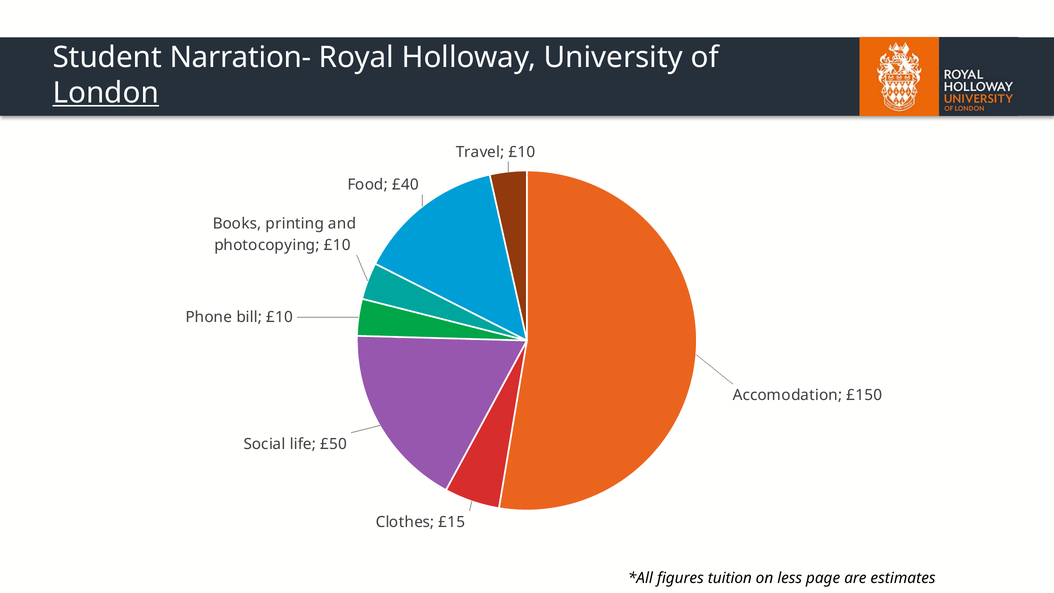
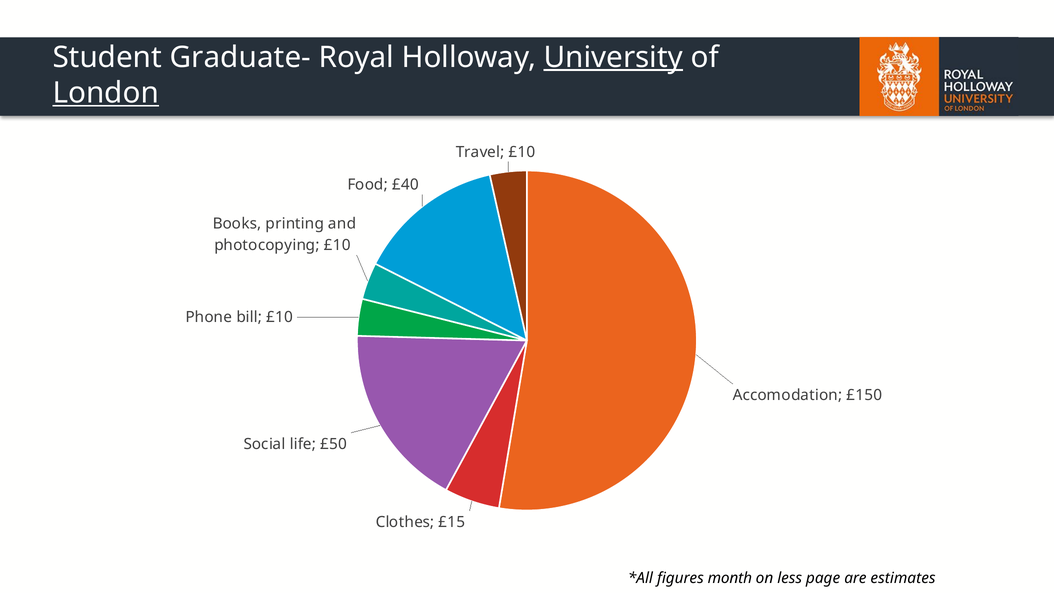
Narration-: Narration- -> Graduate-
University underline: none -> present
tuition: tuition -> month
